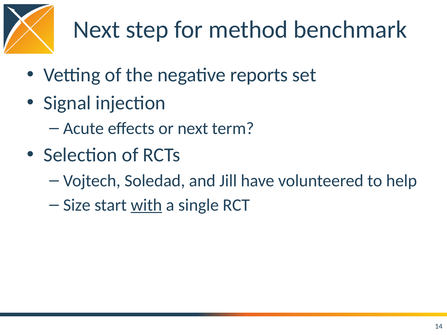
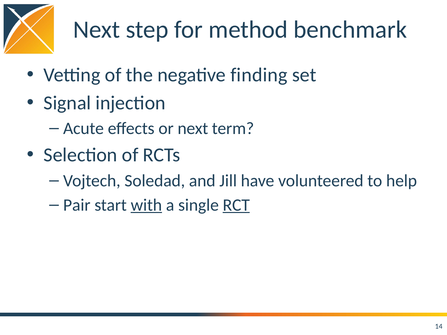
reports: reports -> finding
Size: Size -> Pair
RCT underline: none -> present
